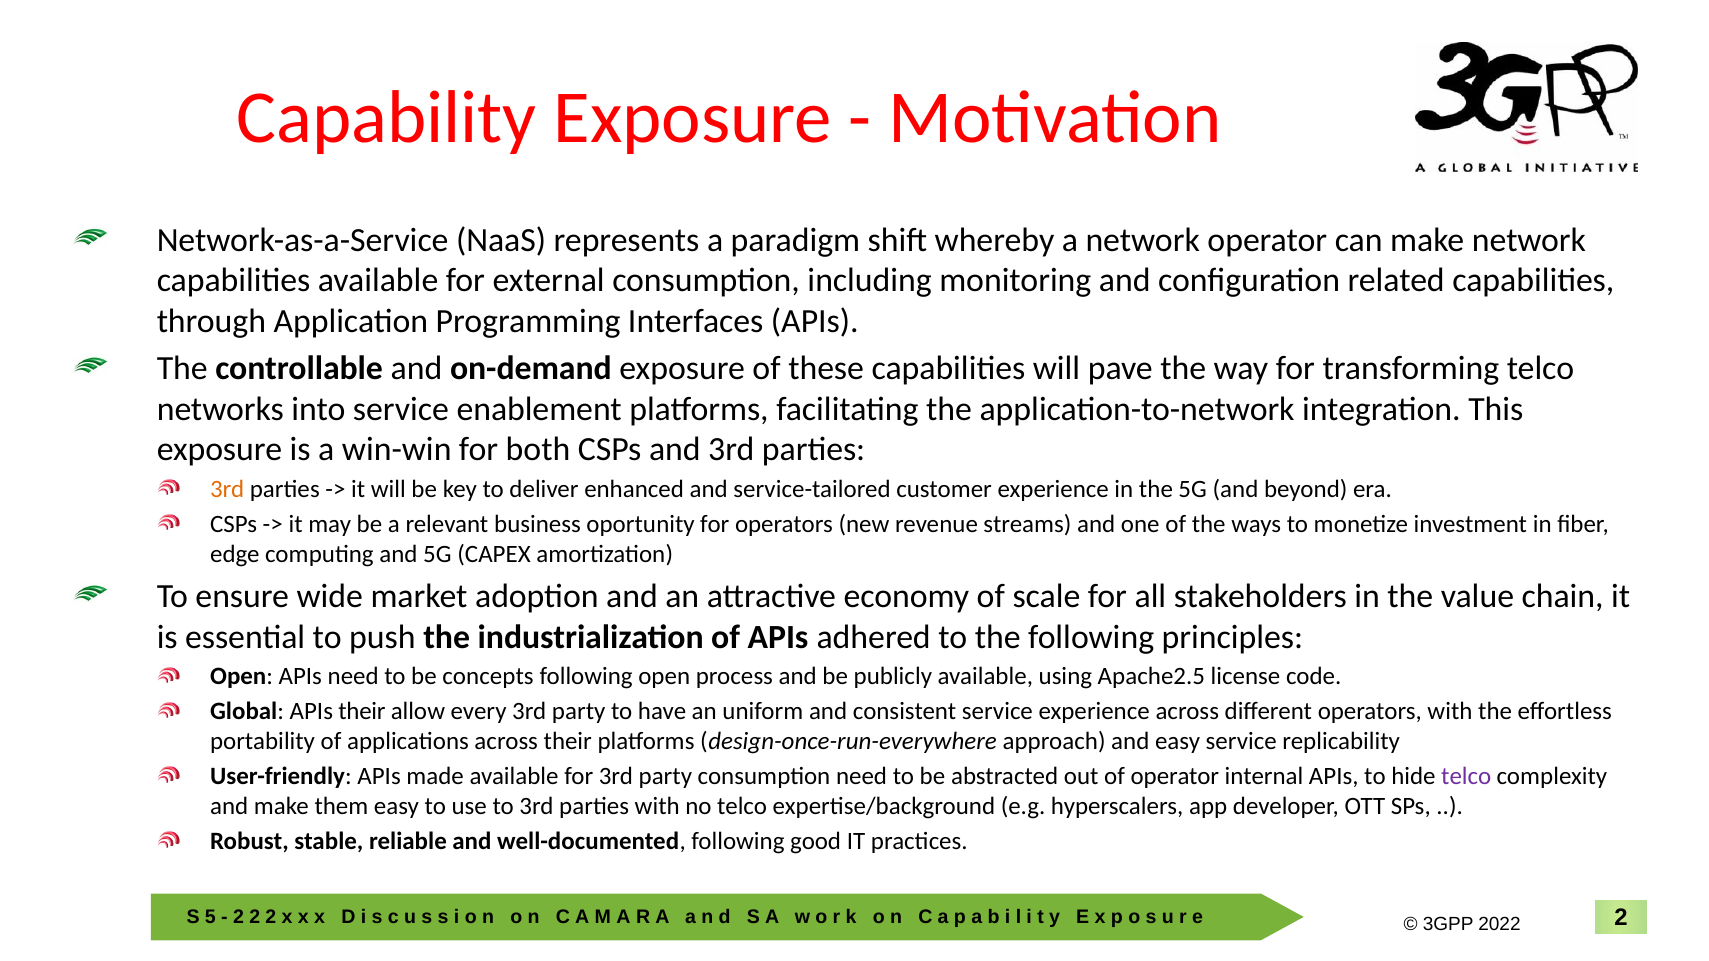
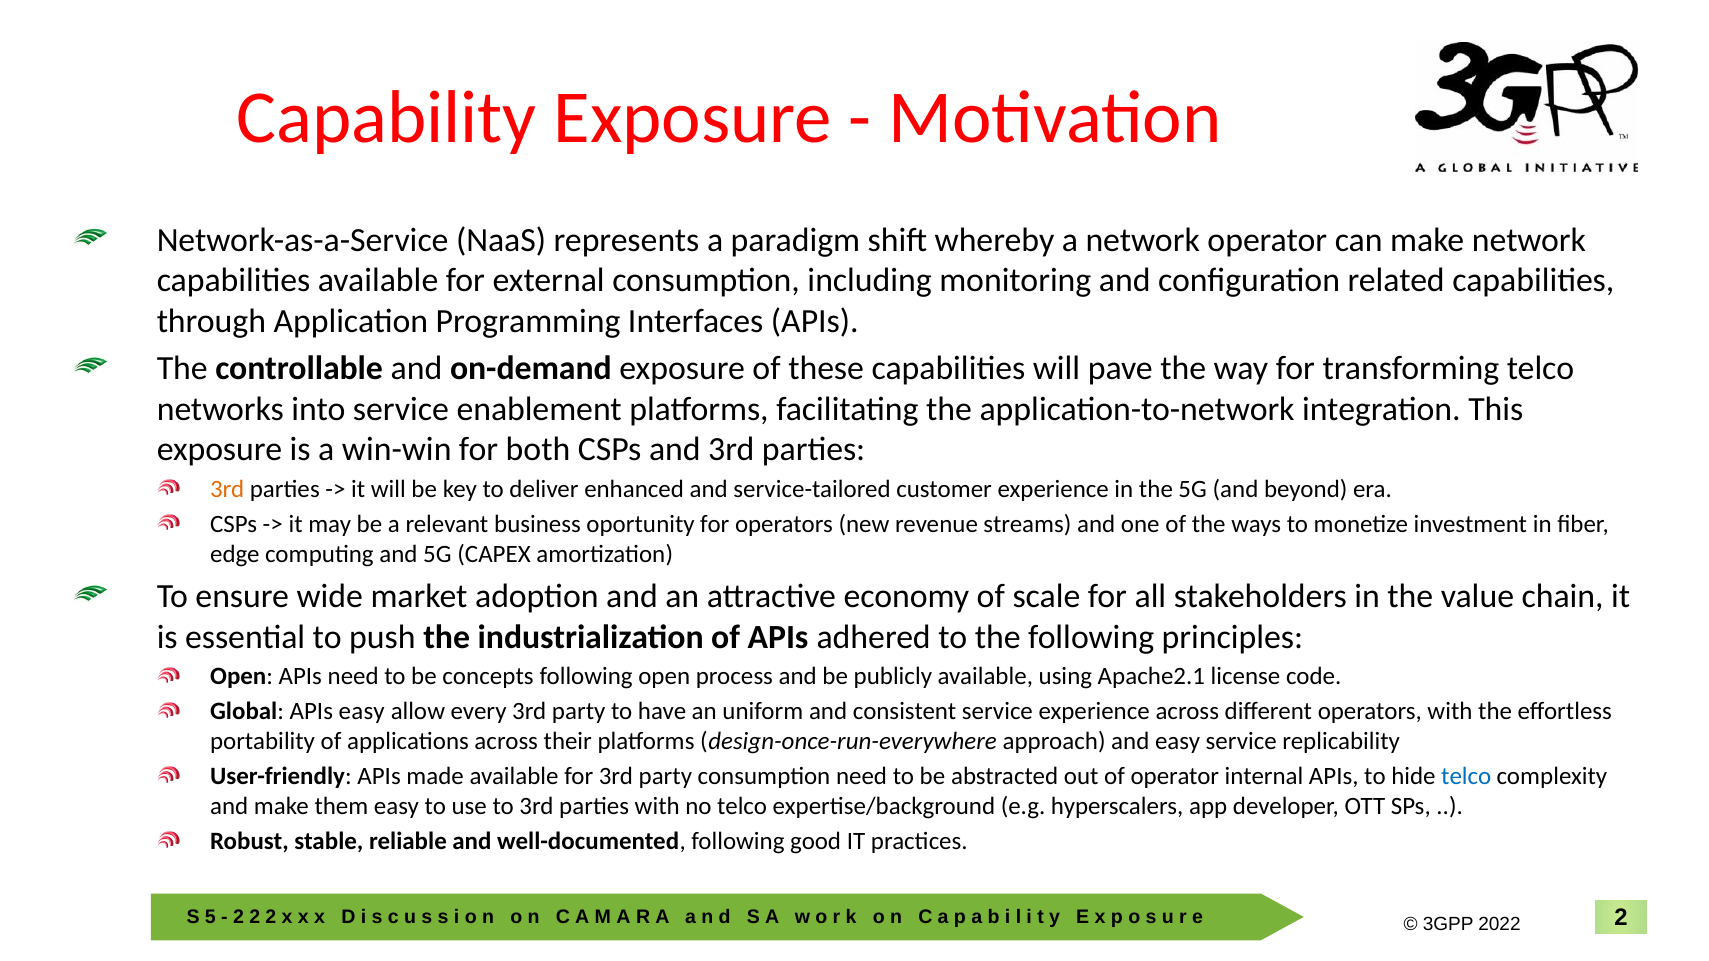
Apache2.5: Apache2.5 -> Apache2.1
APIs their: their -> easy
telco at (1466, 777) colour: purple -> blue
